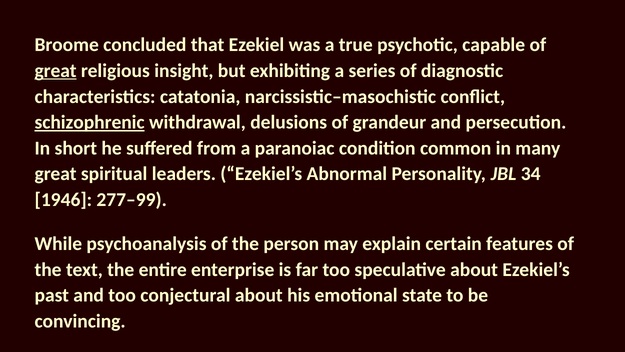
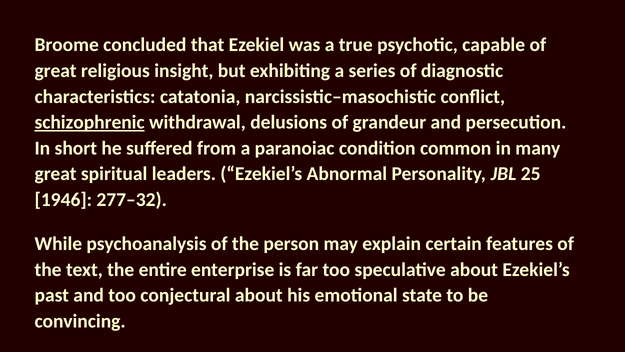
great at (56, 71) underline: present -> none
34: 34 -> 25
277–99: 277–99 -> 277–32
